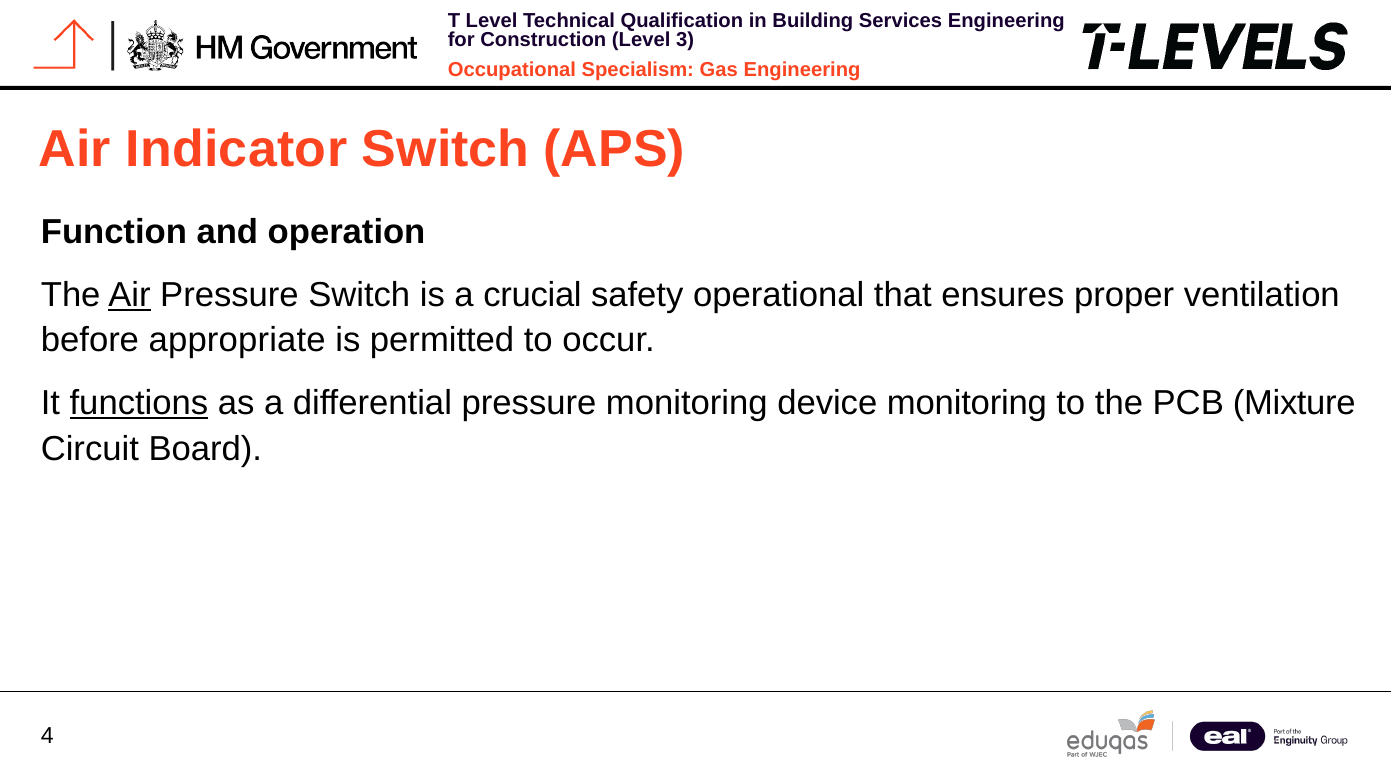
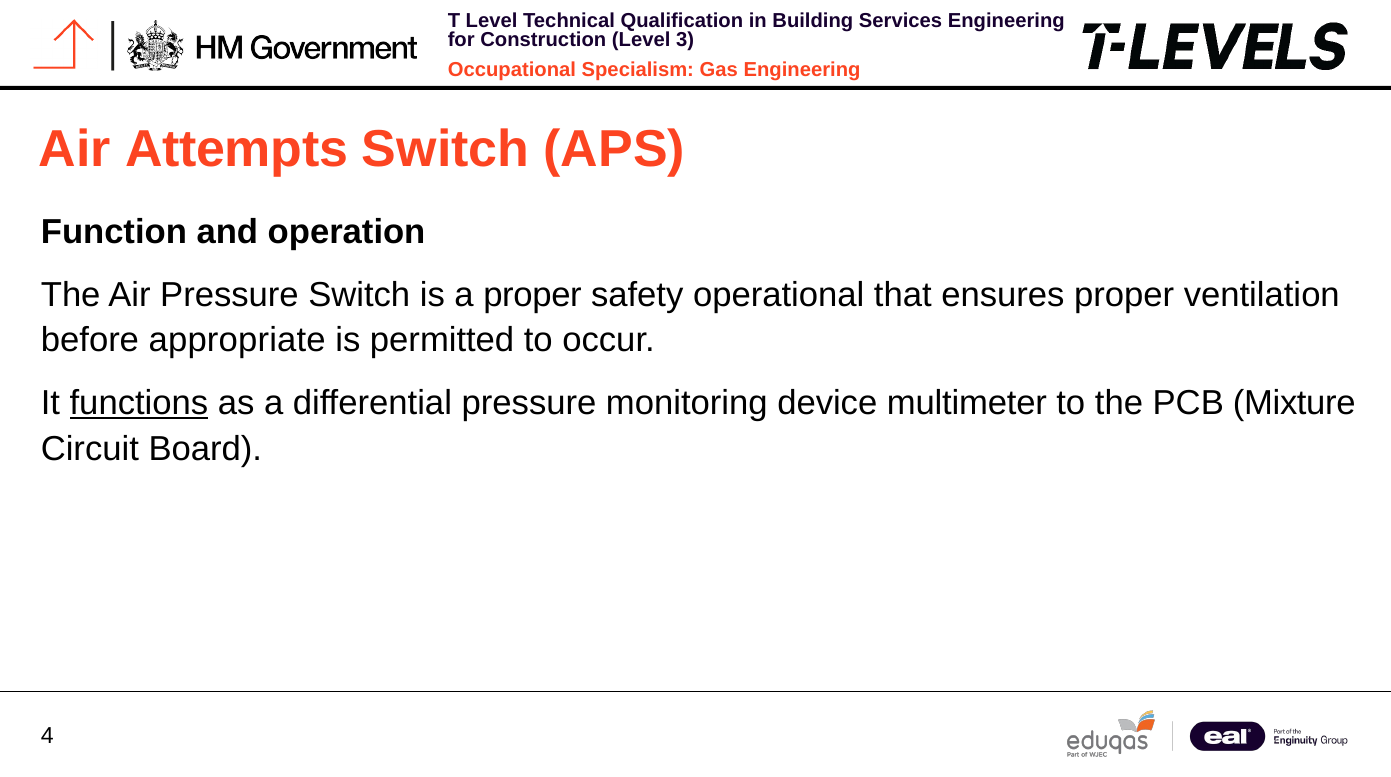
Indicator: Indicator -> Attempts
Air at (129, 295) underline: present -> none
a crucial: crucial -> proper
device monitoring: monitoring -> multimeter
